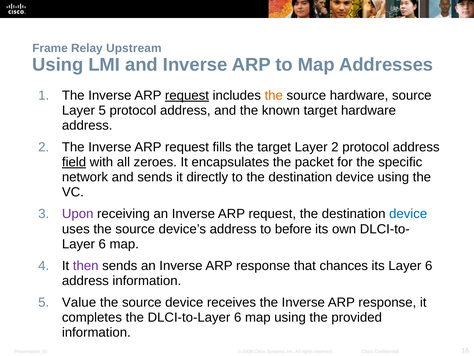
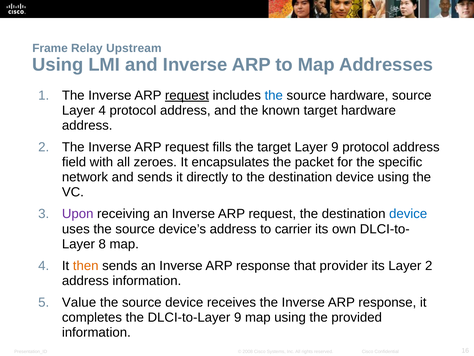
the at (274, 95) colour: orange -> blue
Layer 5: 5 -> 4
Layer 2: 2 -> 9
field underline: present -> none
before: before -> carrier
6 at (102, 244): 6 -> 8
then colour: purple -> orange
chances: chances -> provider
its Layer 6: 6 -> 2
DLCI-to-Layer 6: 6 -> 9
